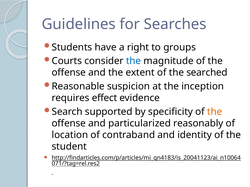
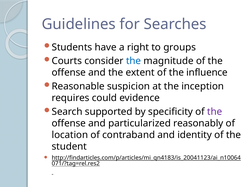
searched: searched -> influence
effect: effect -> could
the at (215, 112) colour: orange -> purple
